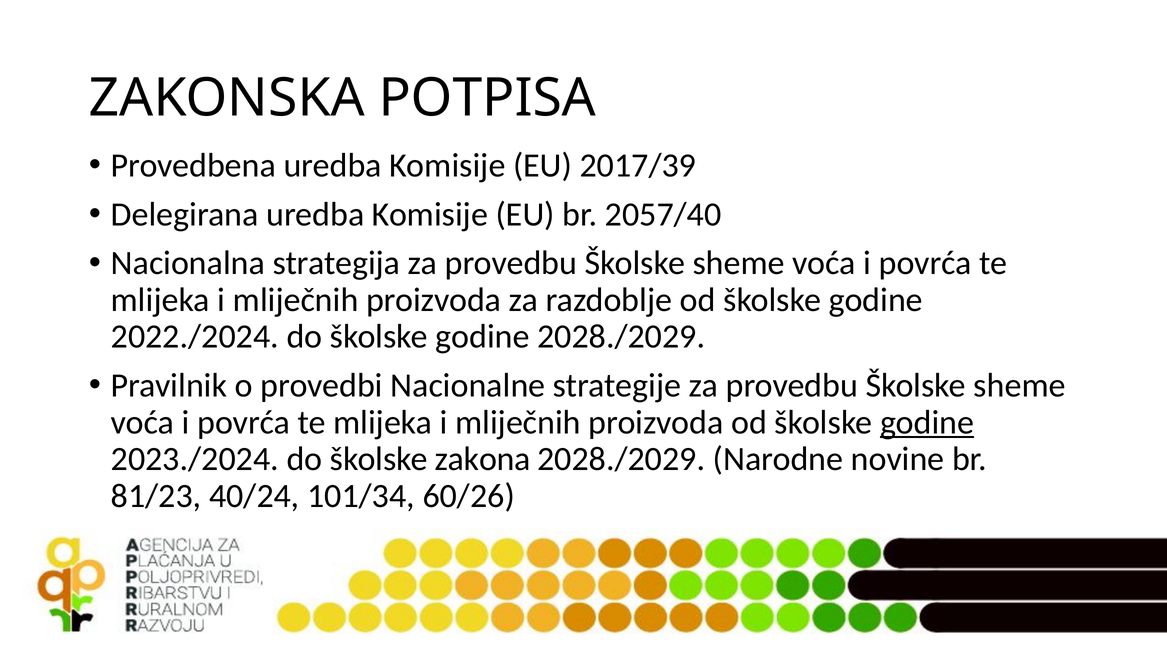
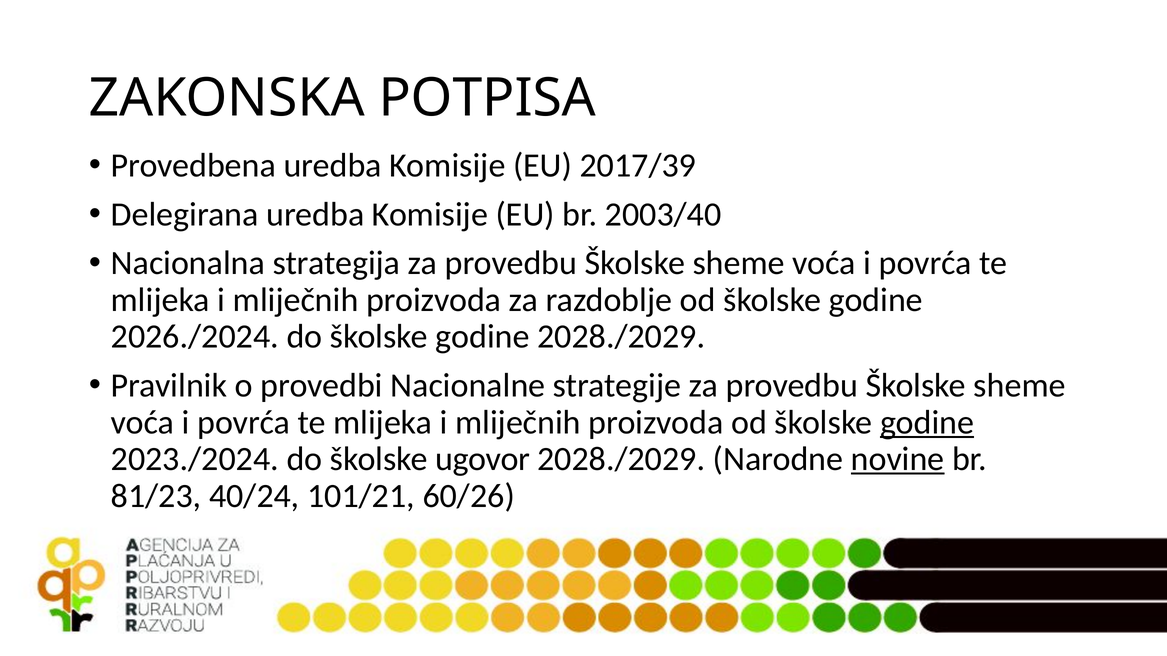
2057/40: 2057/40 -> 2003/40
2022./2024: 2022./2024 -> 2026./2024
zakona: zakona -> ugovor
novine underline: none -> present
101/34: 101/34 -> 101/21
